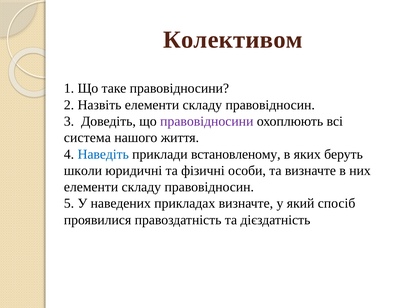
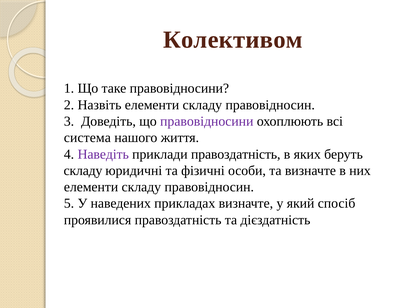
Наведіть colour: blue -> purple
приклади встановленому: встановленому -> правоздатність
школи at (83, 171): школи -> складу
